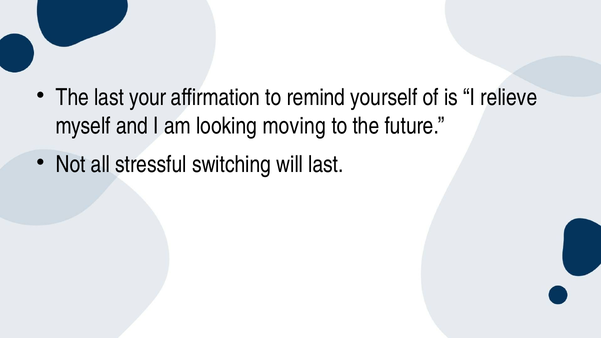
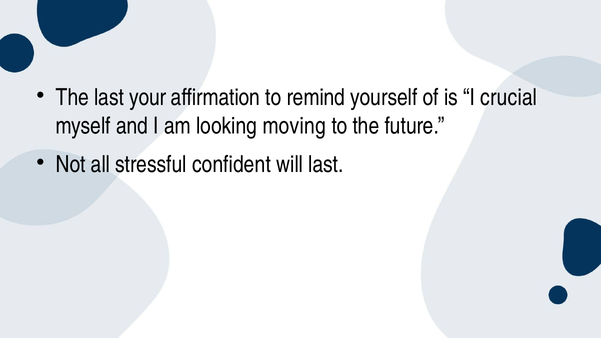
relieve: relieve -> crucial
switching: switching -> confident
